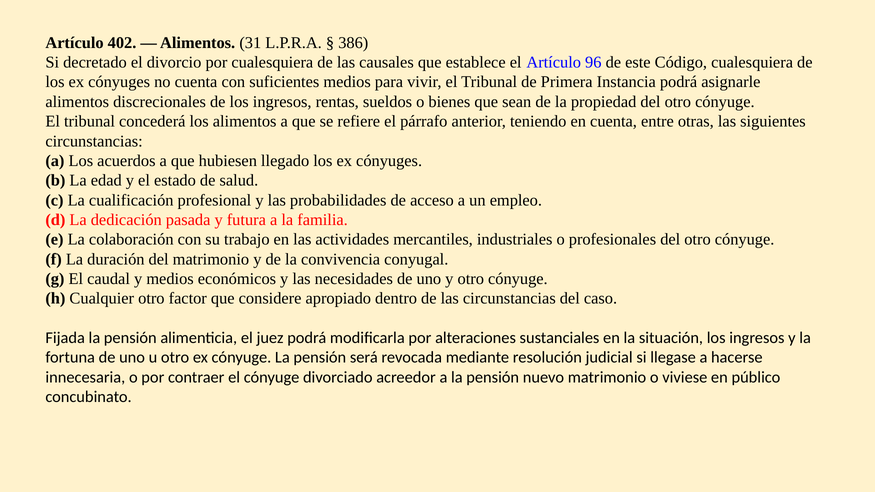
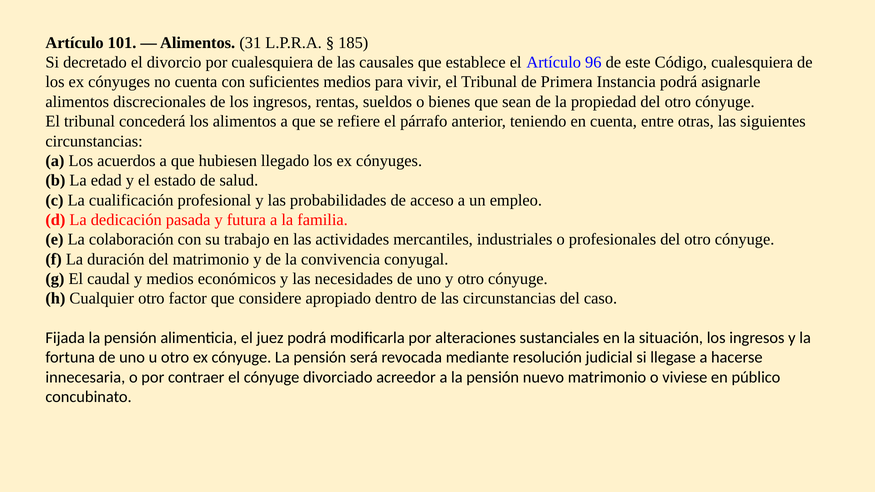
402: 402 -> 101
386: 386 -> 185
